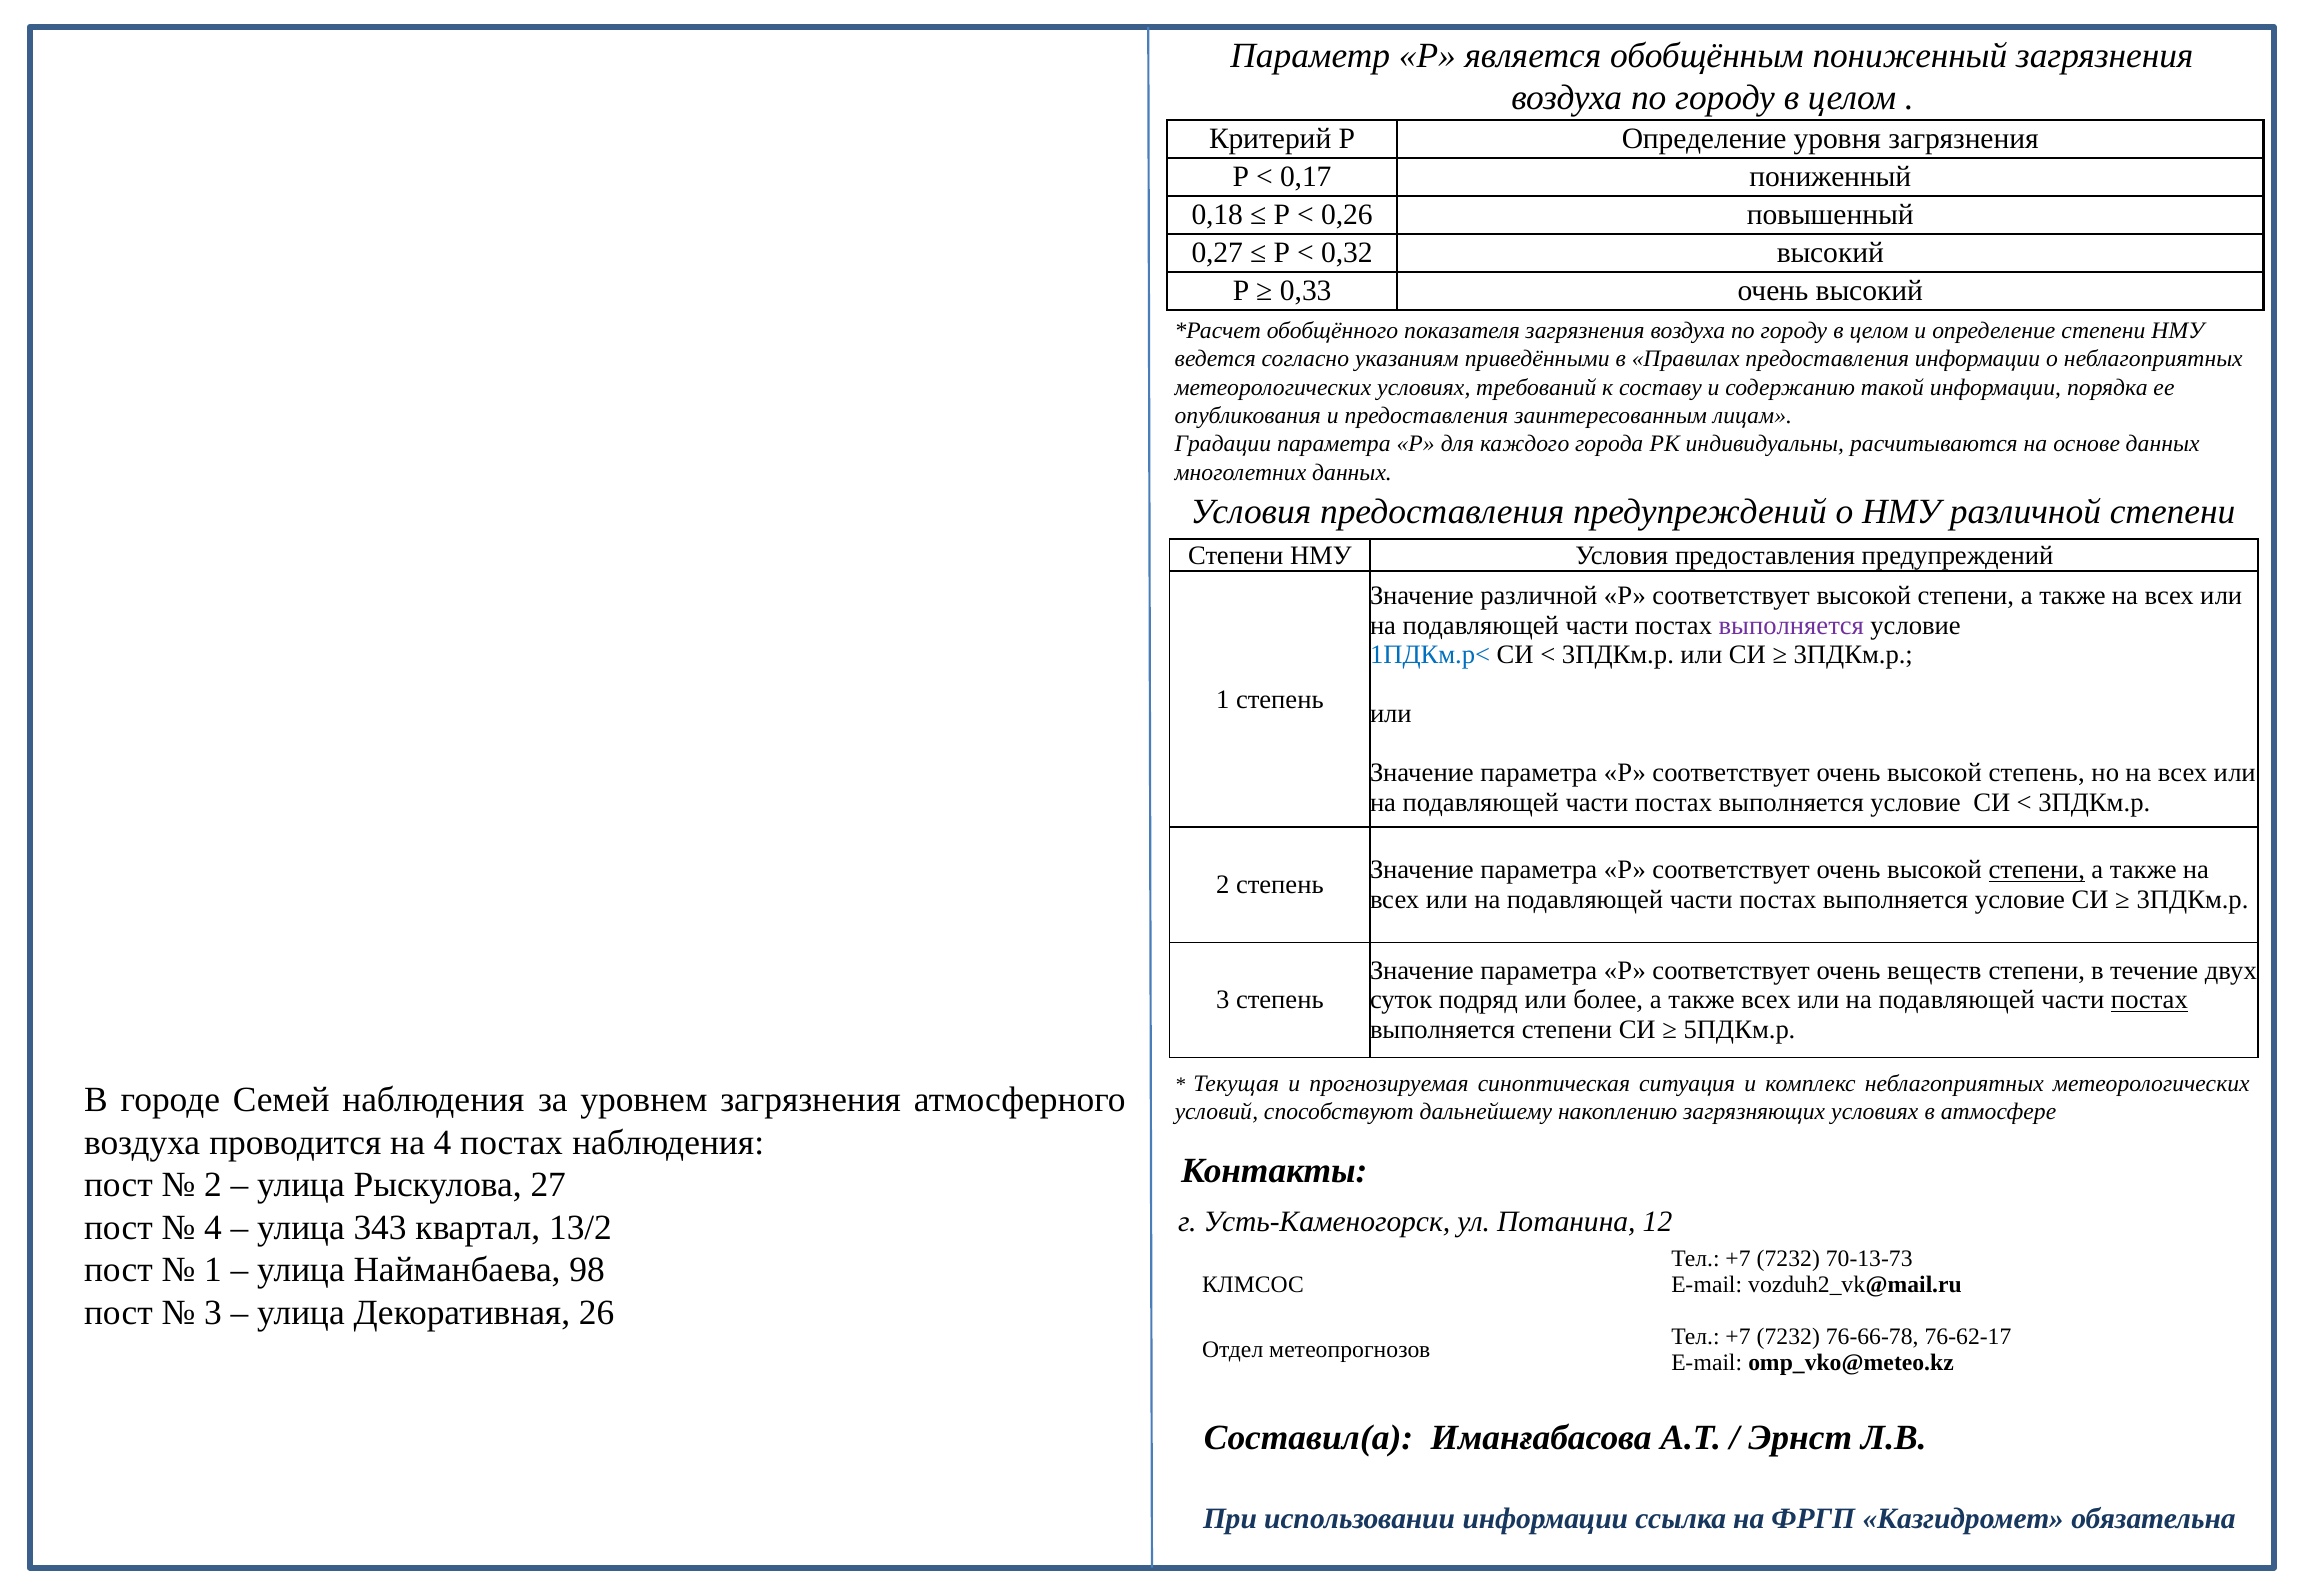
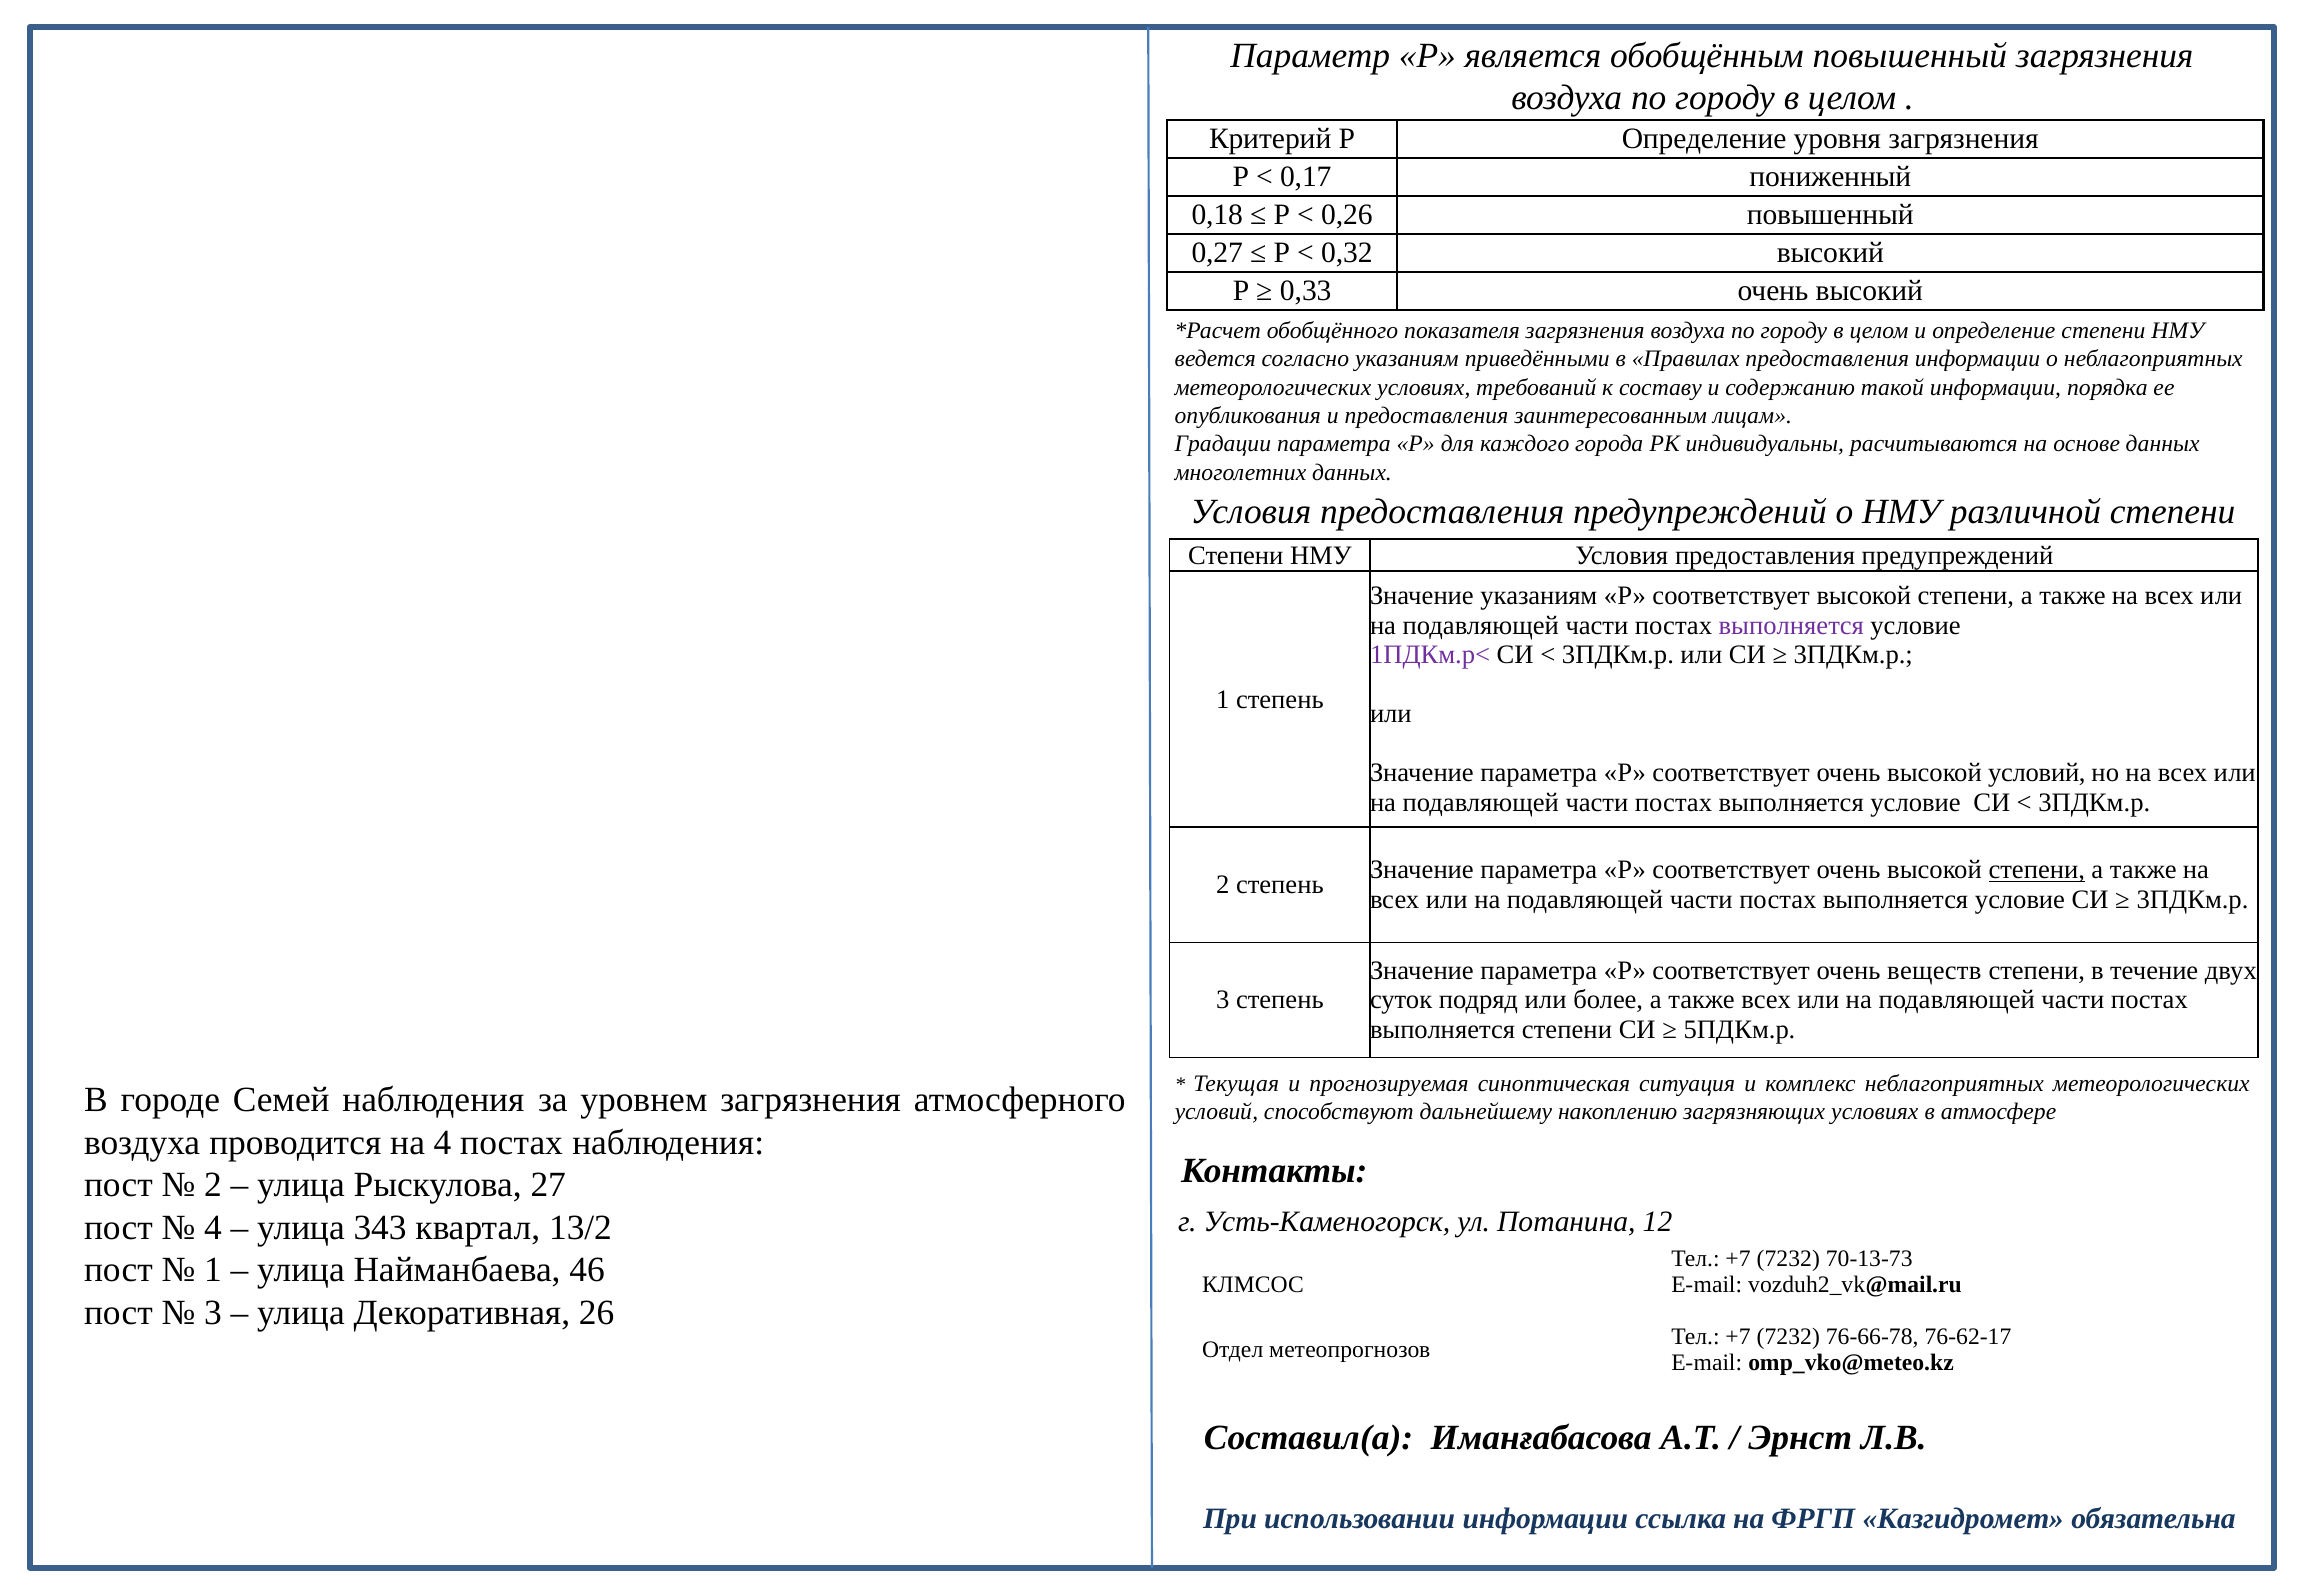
обобщённым пониженный: пониженный -> повышенный
Значение различной: различной -> указаниям
1ПДКм.р< colour: blue -> purple
высокой степень: степень -> условий
постах at (2149, 1000) underline: present -> none
98: 98 -> 46
